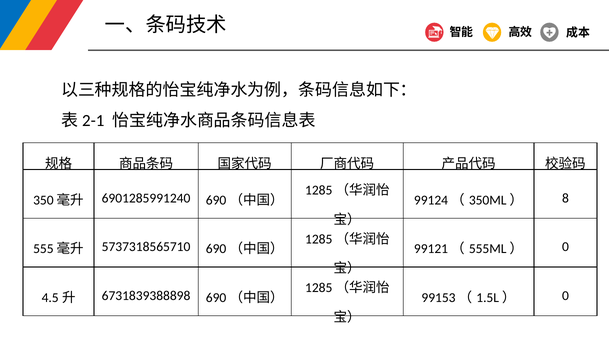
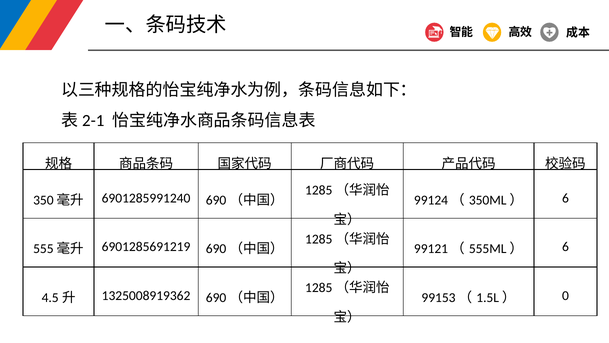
8 at (565, 198): 8 -> 6
5737318565710: 5737318565710 -> 6901285691219
0 at (565, 247): 0 -> 6
6731839388898: 6731839388898 -> 1325008919362
